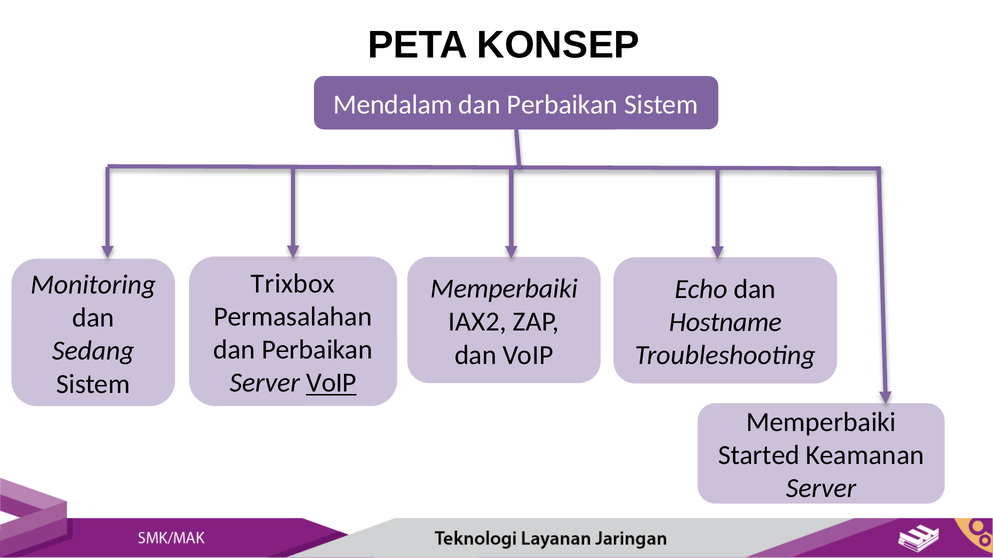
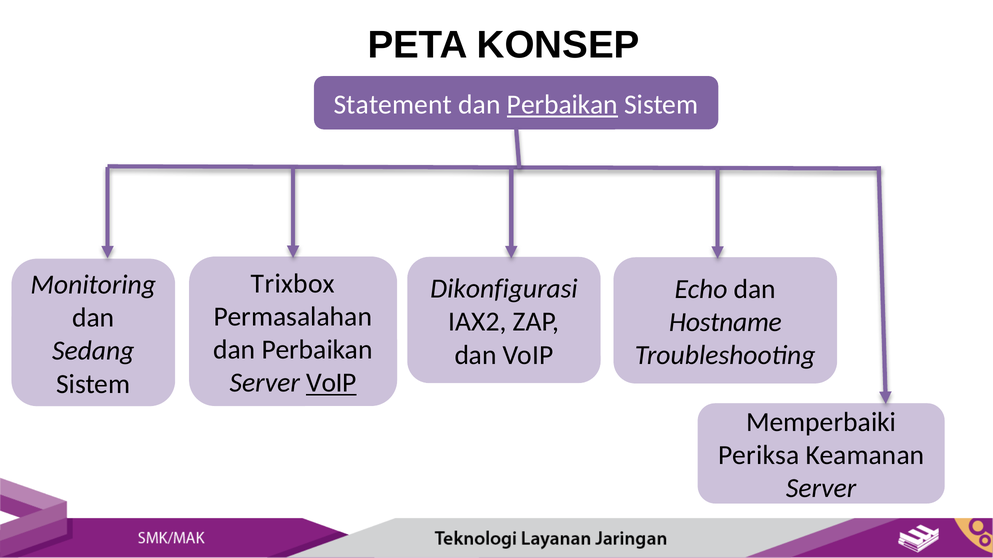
Mendalam: Mendalam -> Statement
Perbaikan at (562, 105) underline: none -> present
Memperbaiki at (504, 289): Memperbaiki -> Dikonfigurasi
Started: Started -> Periksa
